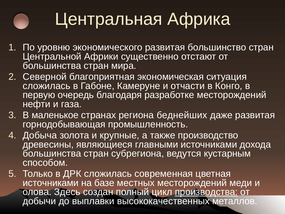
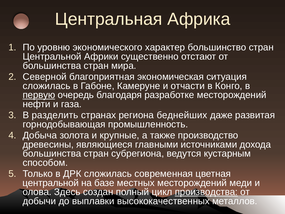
экономического развитая: развитая -> характер
первую underline: none -> present
маленькое: маленькое -> разделить
источниками at (51, 183): источниками -> центральной
